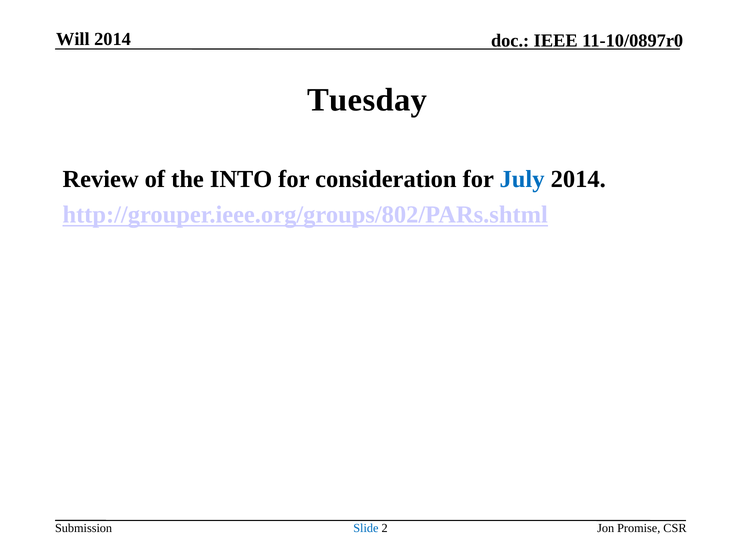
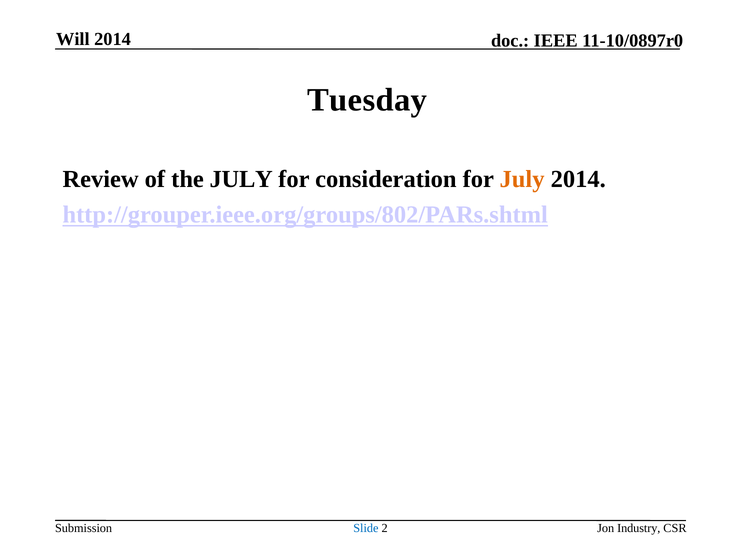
the INTO: INTO -> JULY
July at (522, 179) colour: blue -> orange
Promise: Promise -> Industry
